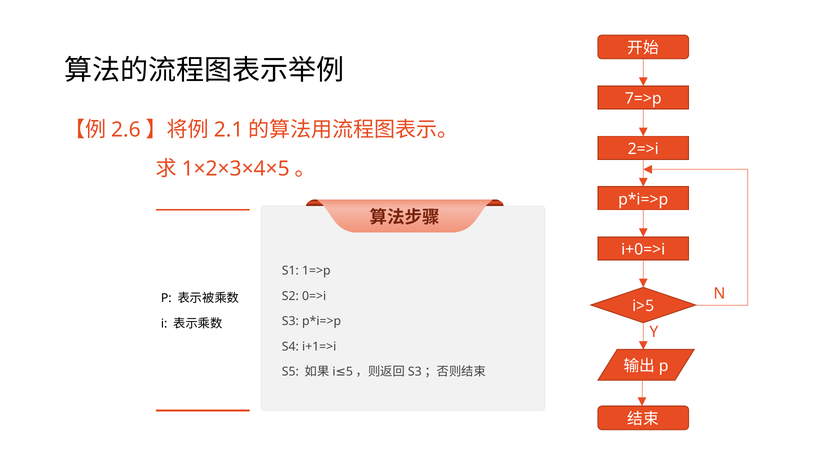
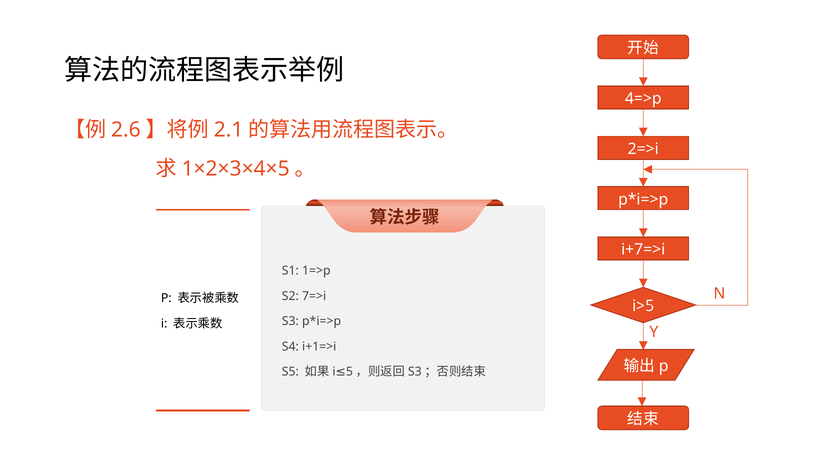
7=>p: 7=>p -> 4=>p
i+0=>i: i+0=>i -> i+7=>i
0=>i: 0=>i -> 7=>i
